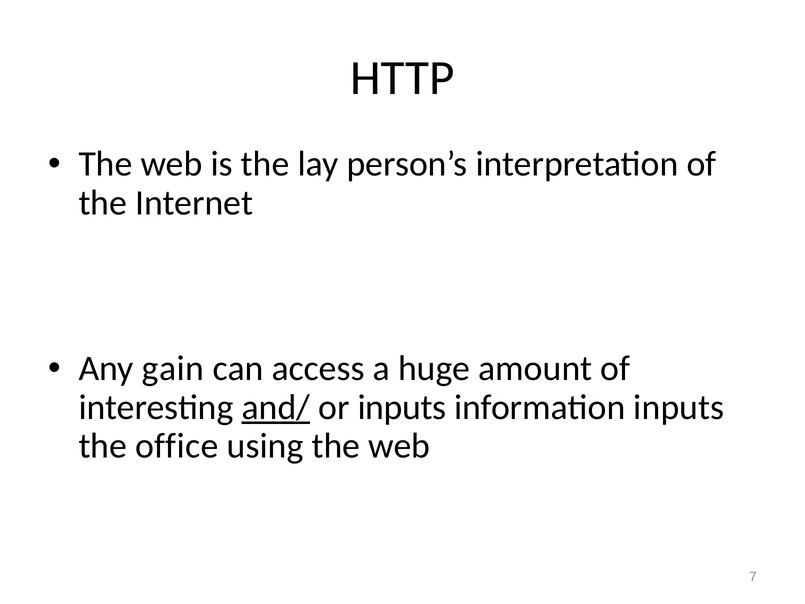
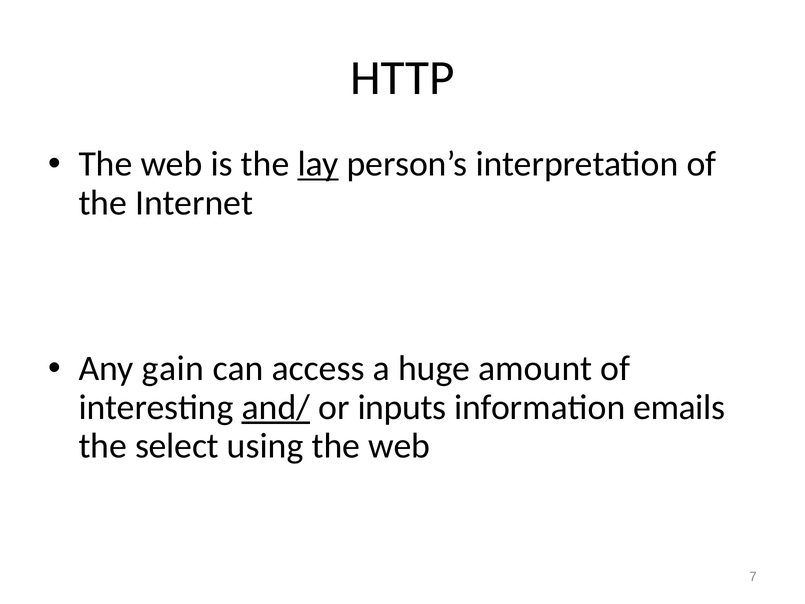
lay underline: none -> present
information inputs: inputs -> emails
office: office -> select
